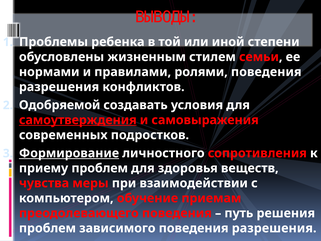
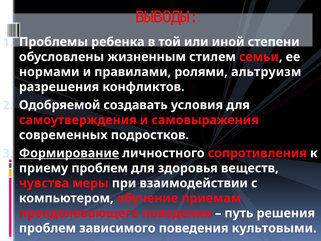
ролями поведения: поведения -> альтруизм
самоутверждения underline: present -> none
зависимого поведения разрешения: разрешения -> культовыми
